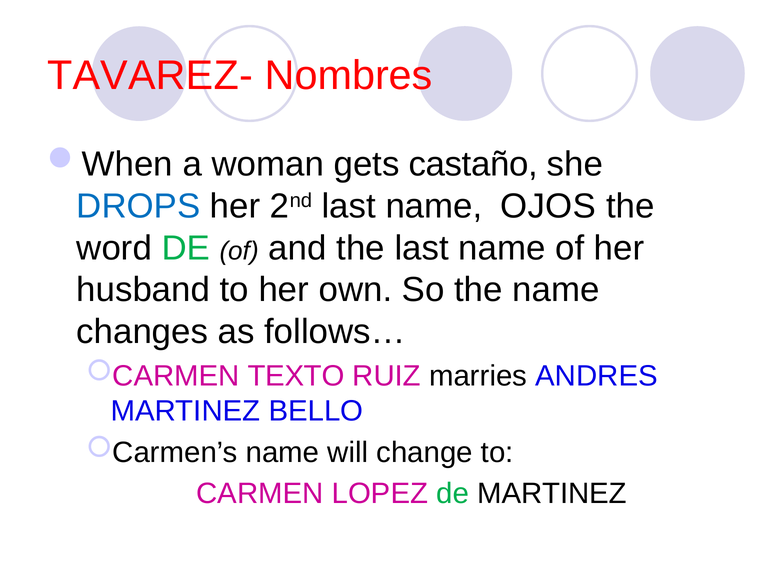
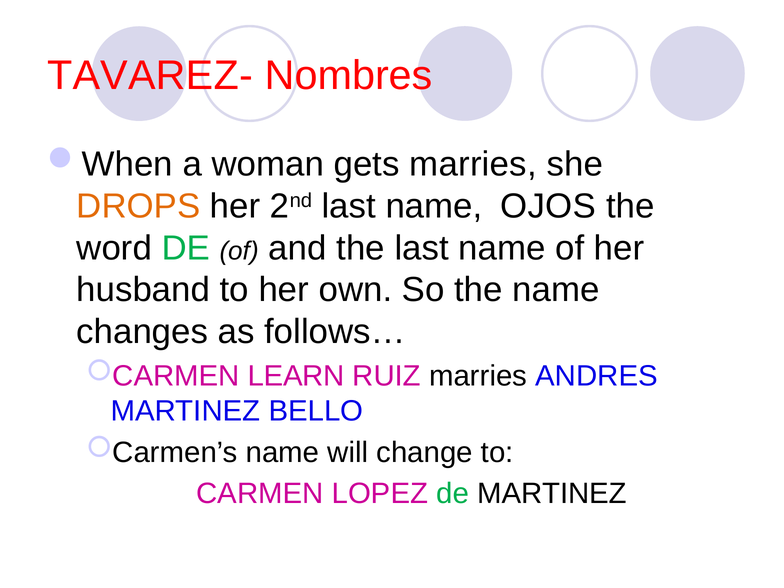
gets castaño: castaño -> marries
DROPS colour: blue -> orange
TEXTO: TEXTO -> LEARN
